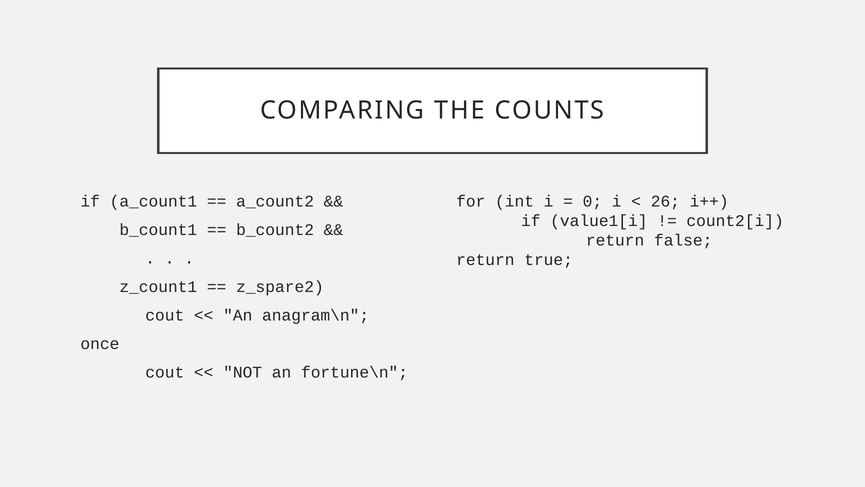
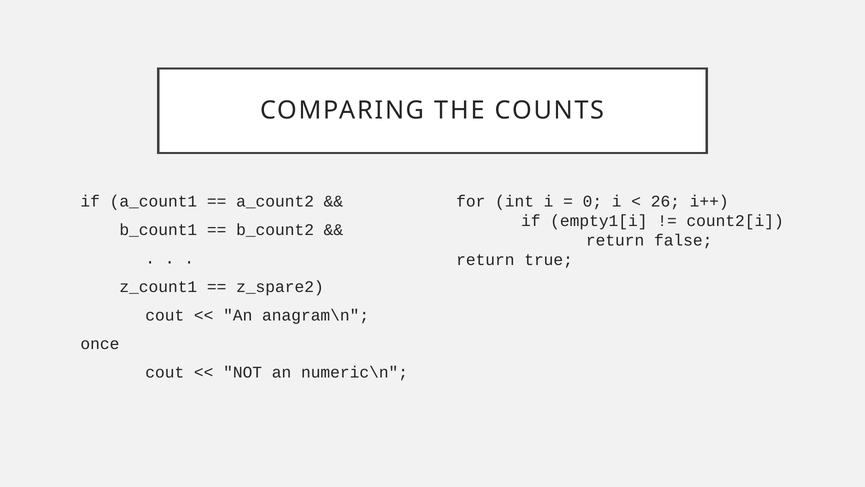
value1[i: value1[i -> empty1[i
fortune\n: fortune\n -> numeric\n
